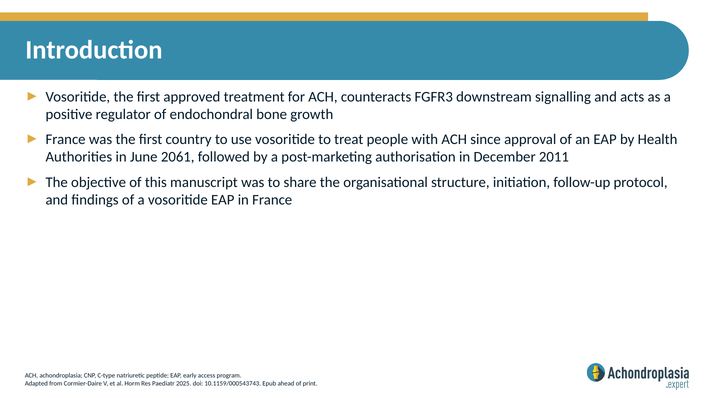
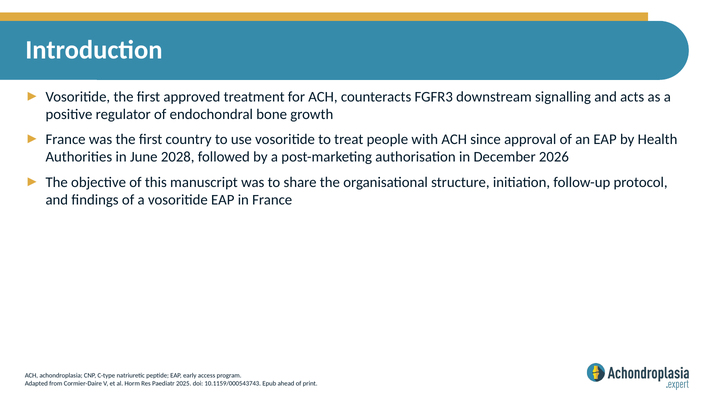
2061: 2061 -> 2028
2011: 2011 -> 2026
